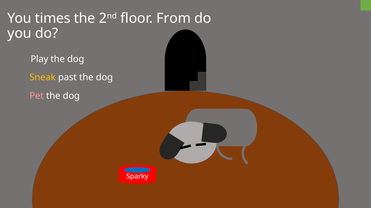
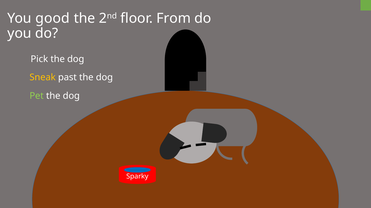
times: times -> good
Play: Play -> Pick
Pet colour: pink -> light green
